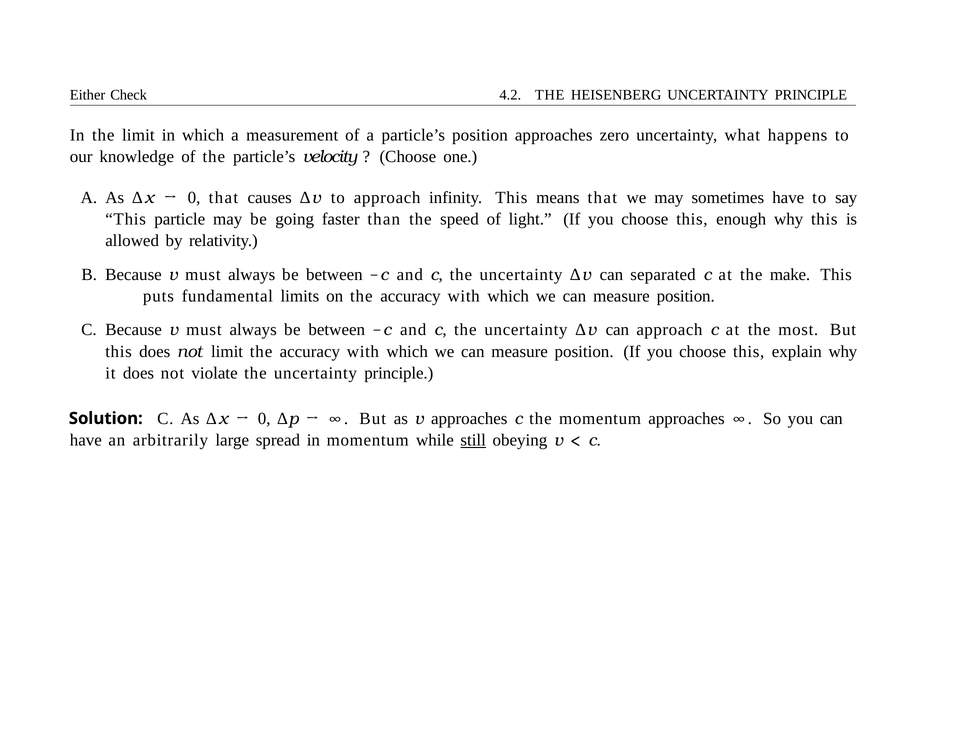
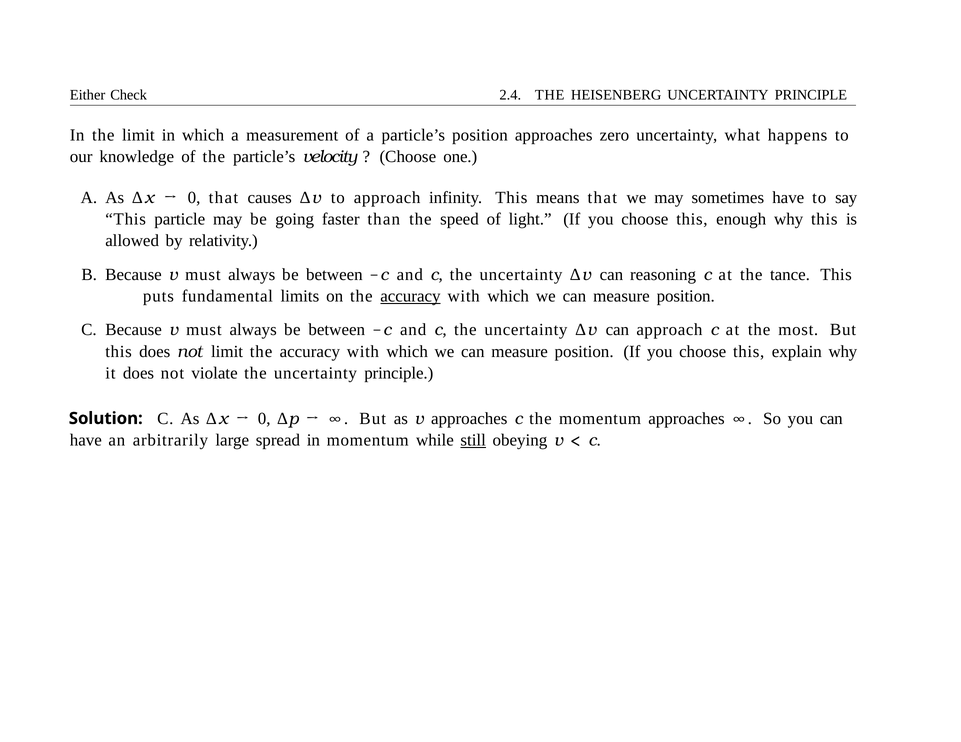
4.2: 4.2 -> 2.4
separated: separated -> reasoning
make: make -> tance
accuracy at (410, 296) underline: none -> present
